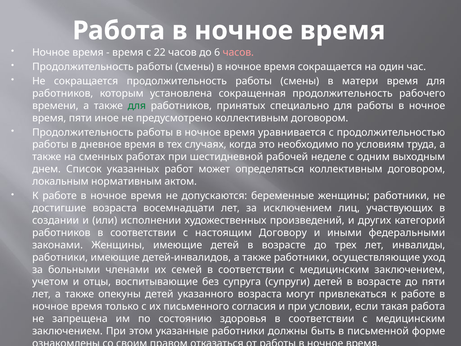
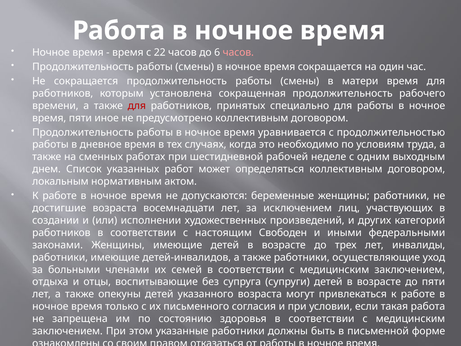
для at (137, 106) colour: green -> red
Договору: Договору -> Свободен
учетом: учетом -> отдыха
